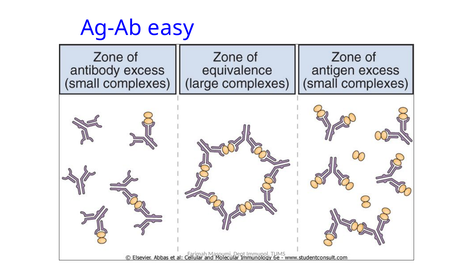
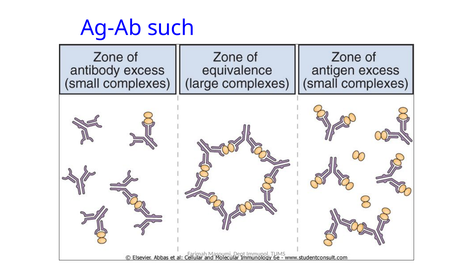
easy: easy -> such
